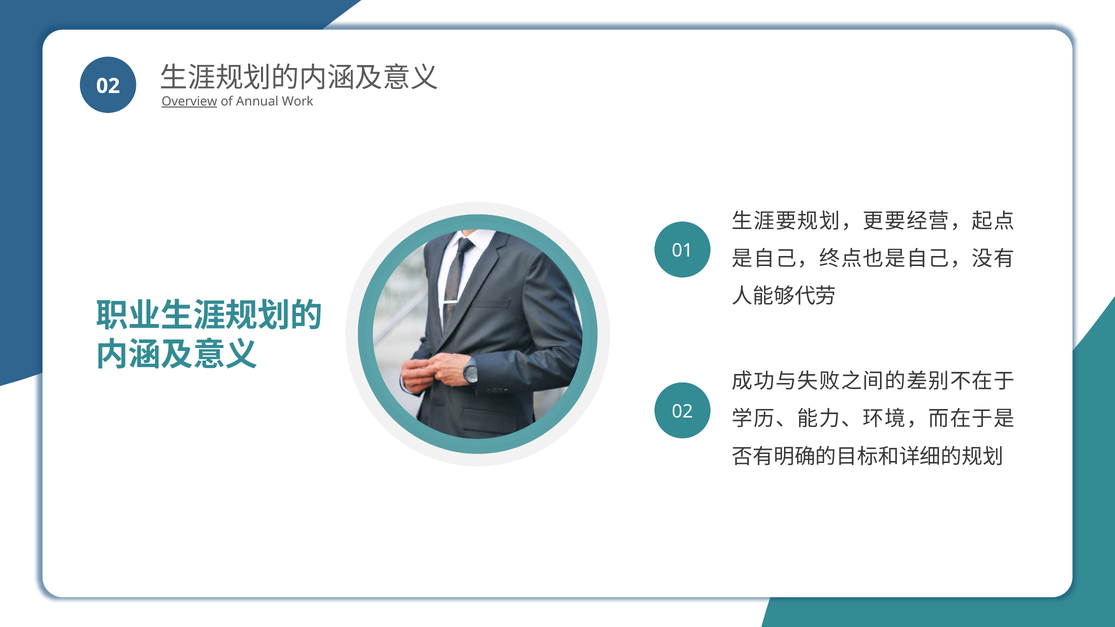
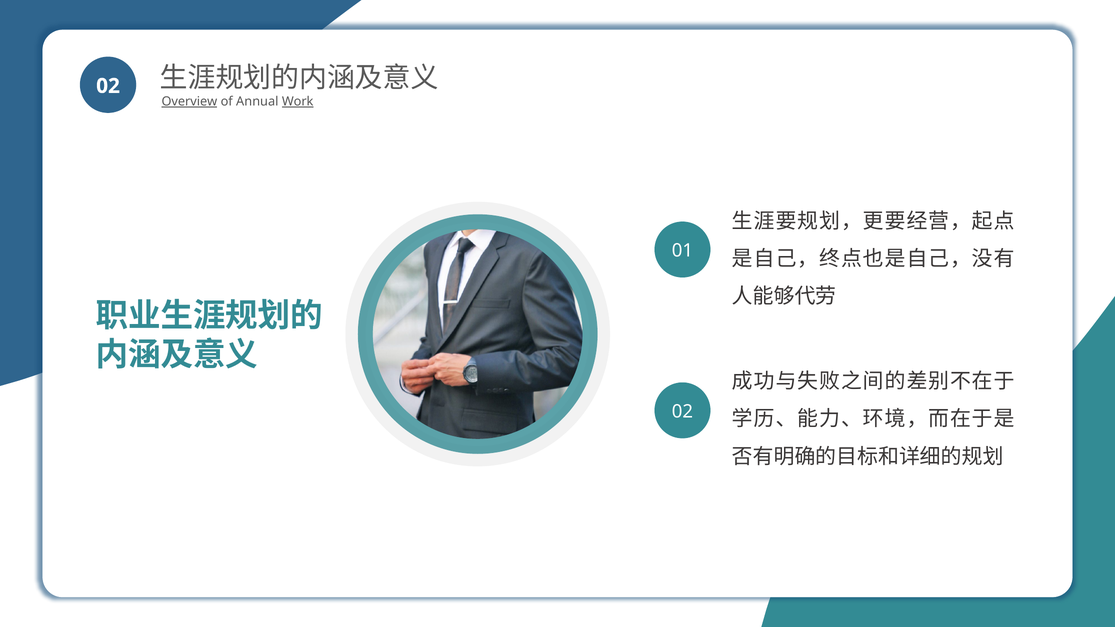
Work underline: none -> present
